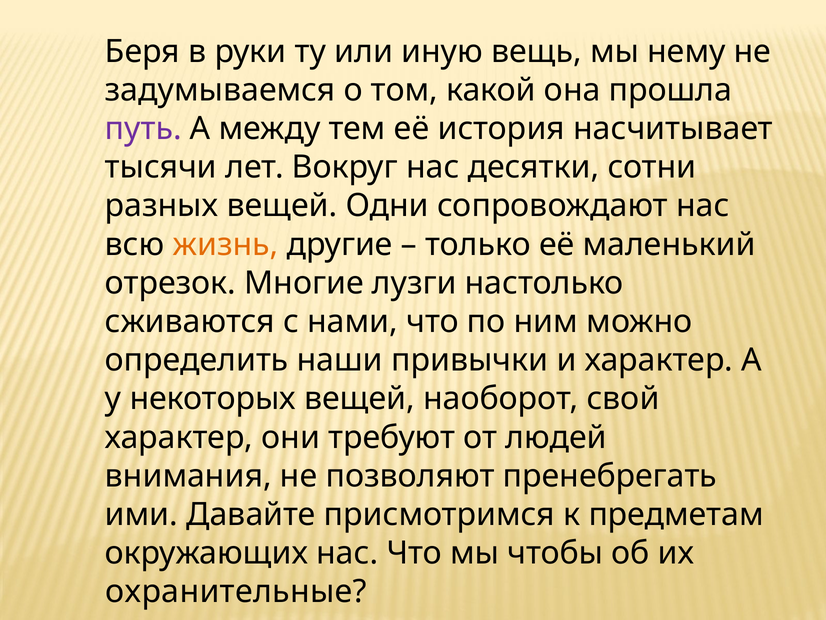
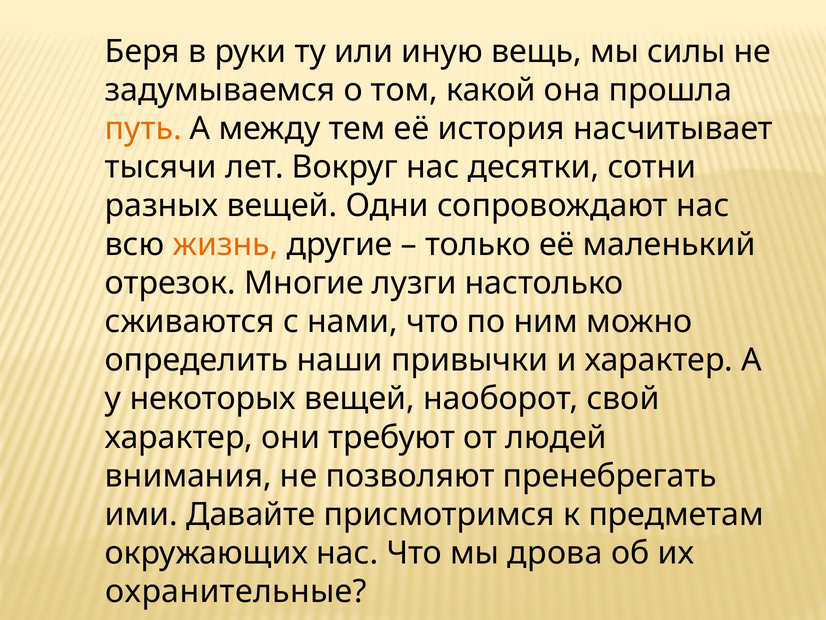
нему: нему -> силы
путь colour: purple -> orange
чтобы: чтобы -> дрова
